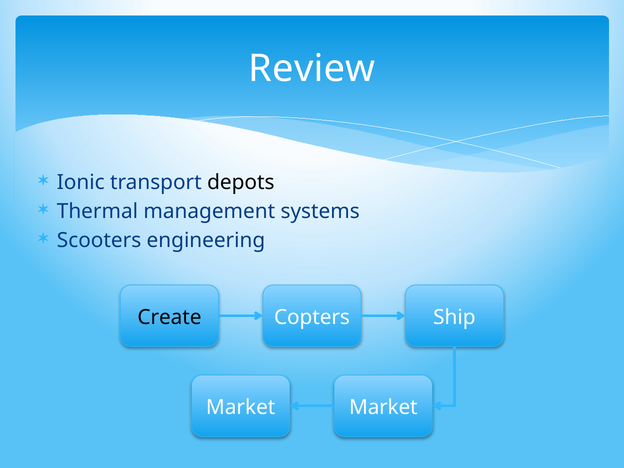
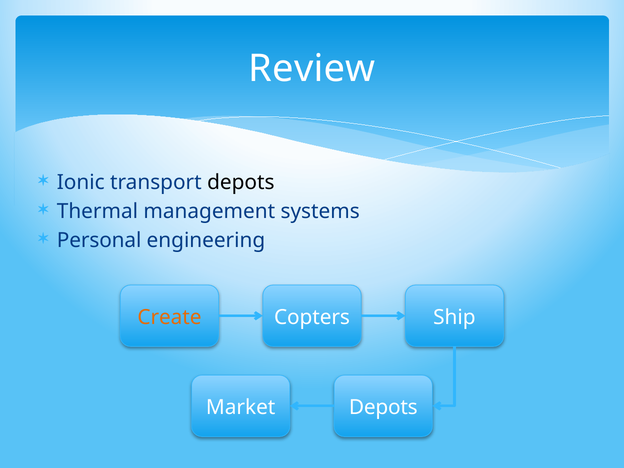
Scooters: Scooters -> Personal
Create colour: black -> orange
Market Market: Market -> Depots
